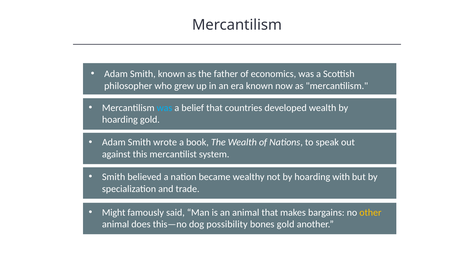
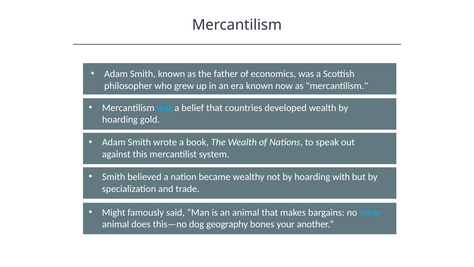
other colour: yellow -> light blue
possibility: possibility -> geography
bones gold: gold -> your
